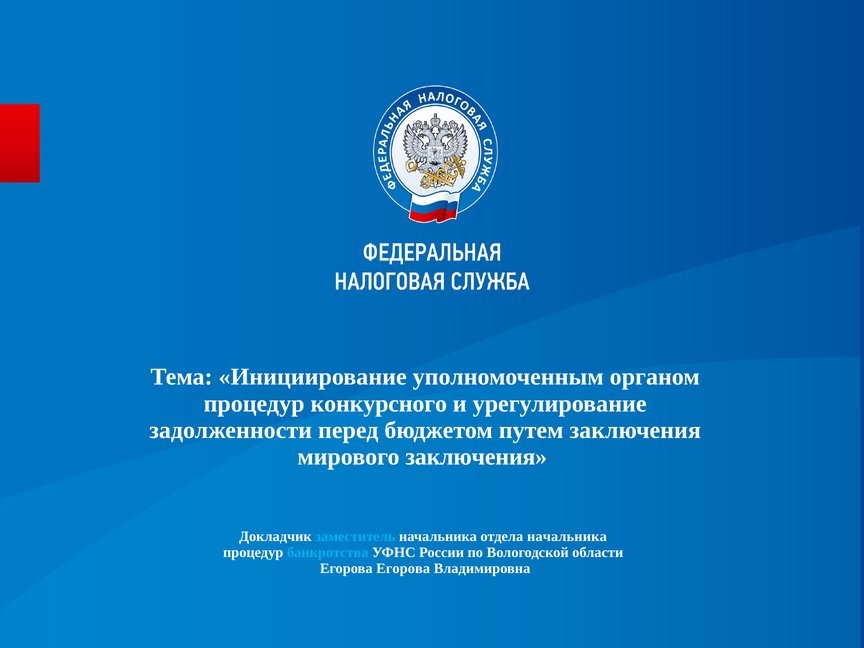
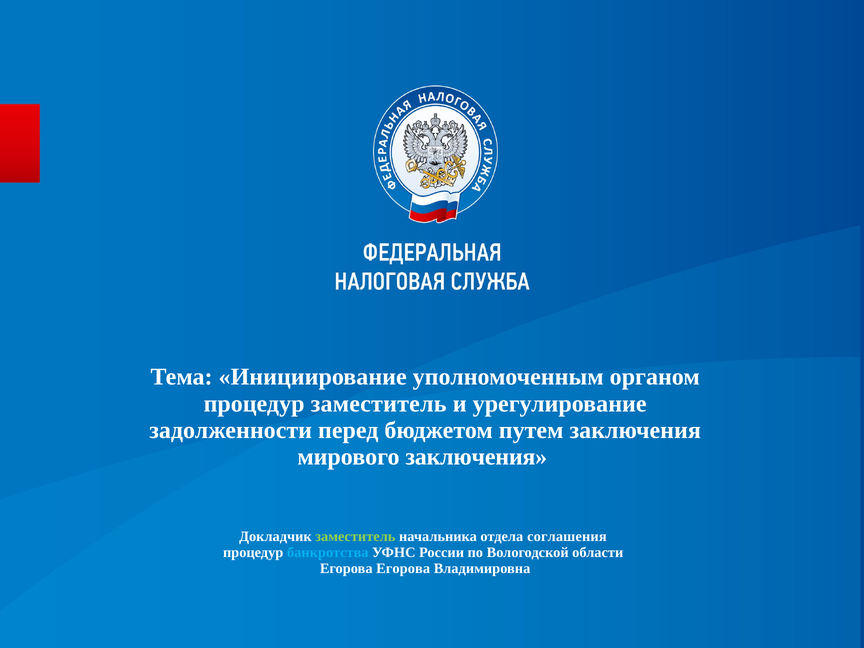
процедур конкурсного: конкурсного -> заместитель
заместитель at (355, 537) colour: light blue -> light green
отдела начальника: начальника -> соглашения
